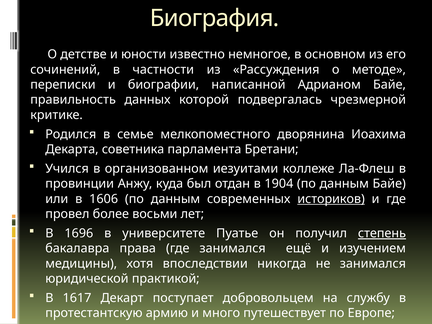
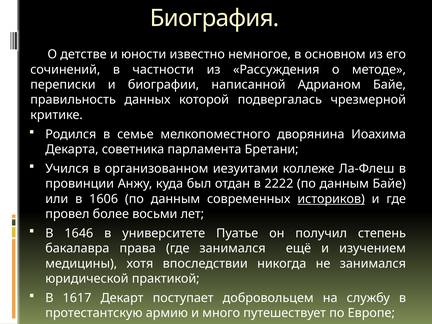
1904: 1904 -> 2222
1696: 1696 -> 1646
степень underline: present -> none
